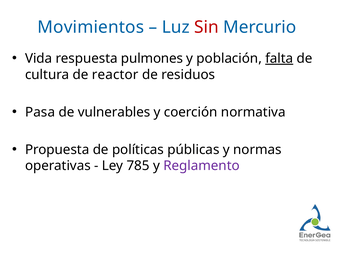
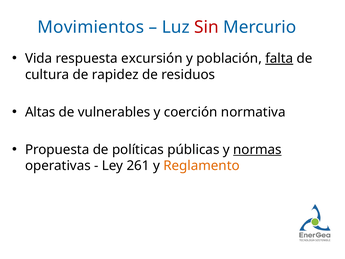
pulmones: pulmones -> excursión
reactor: reactor -> rapidez
Pasa: Pasa -> Altas
normas underline: none -> present
785: 785 -> 261
Reglamento colour: purple -> orange
